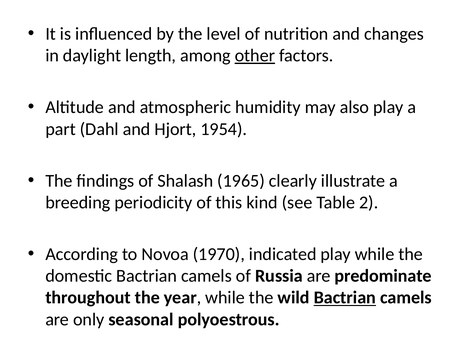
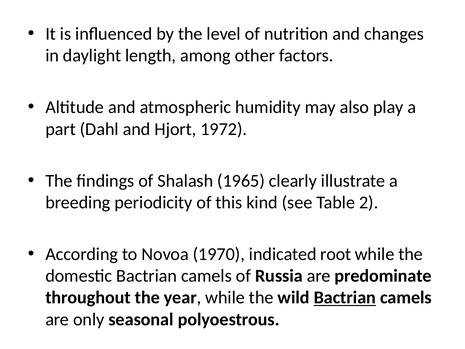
other underline: present -> none
1954: 1954 -> 1972
indicated play: play -> root
